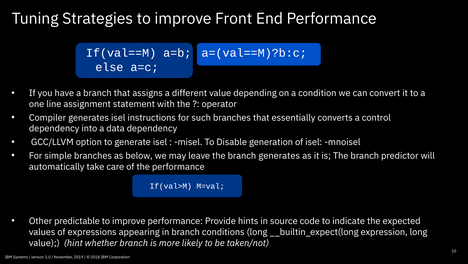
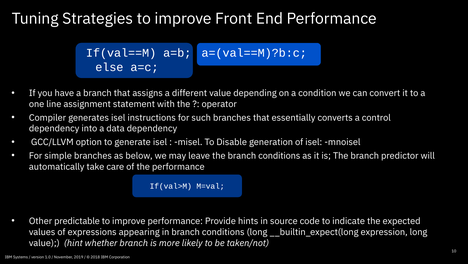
the branch generates: generates -> conditions
